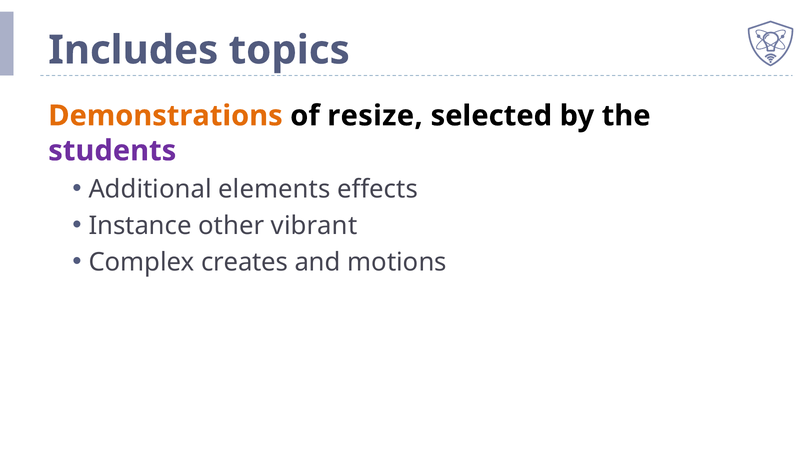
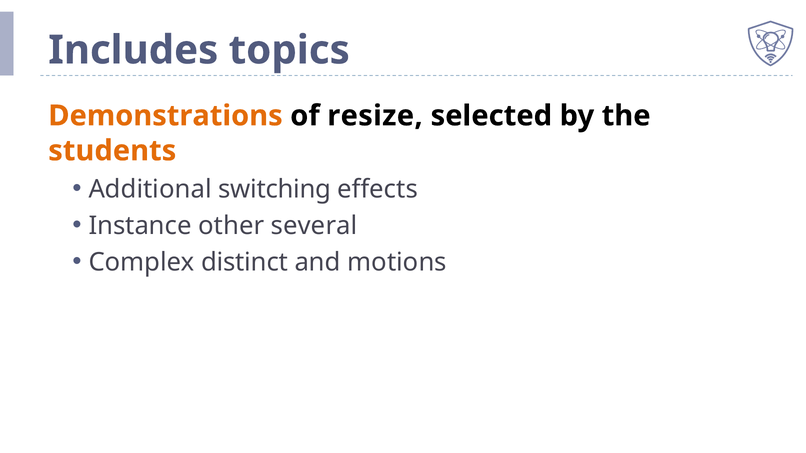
students colour: purple -> orange
elements: elements -> switching
vibrant: vibrant -> several
creates: creates -> distinct
